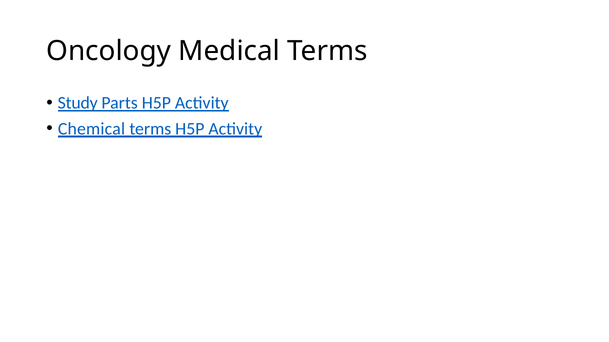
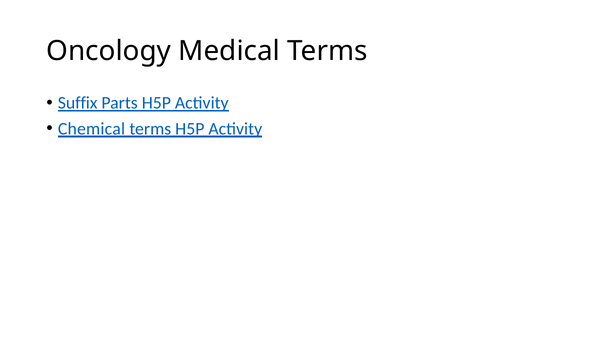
Study: Study -> Suffix
